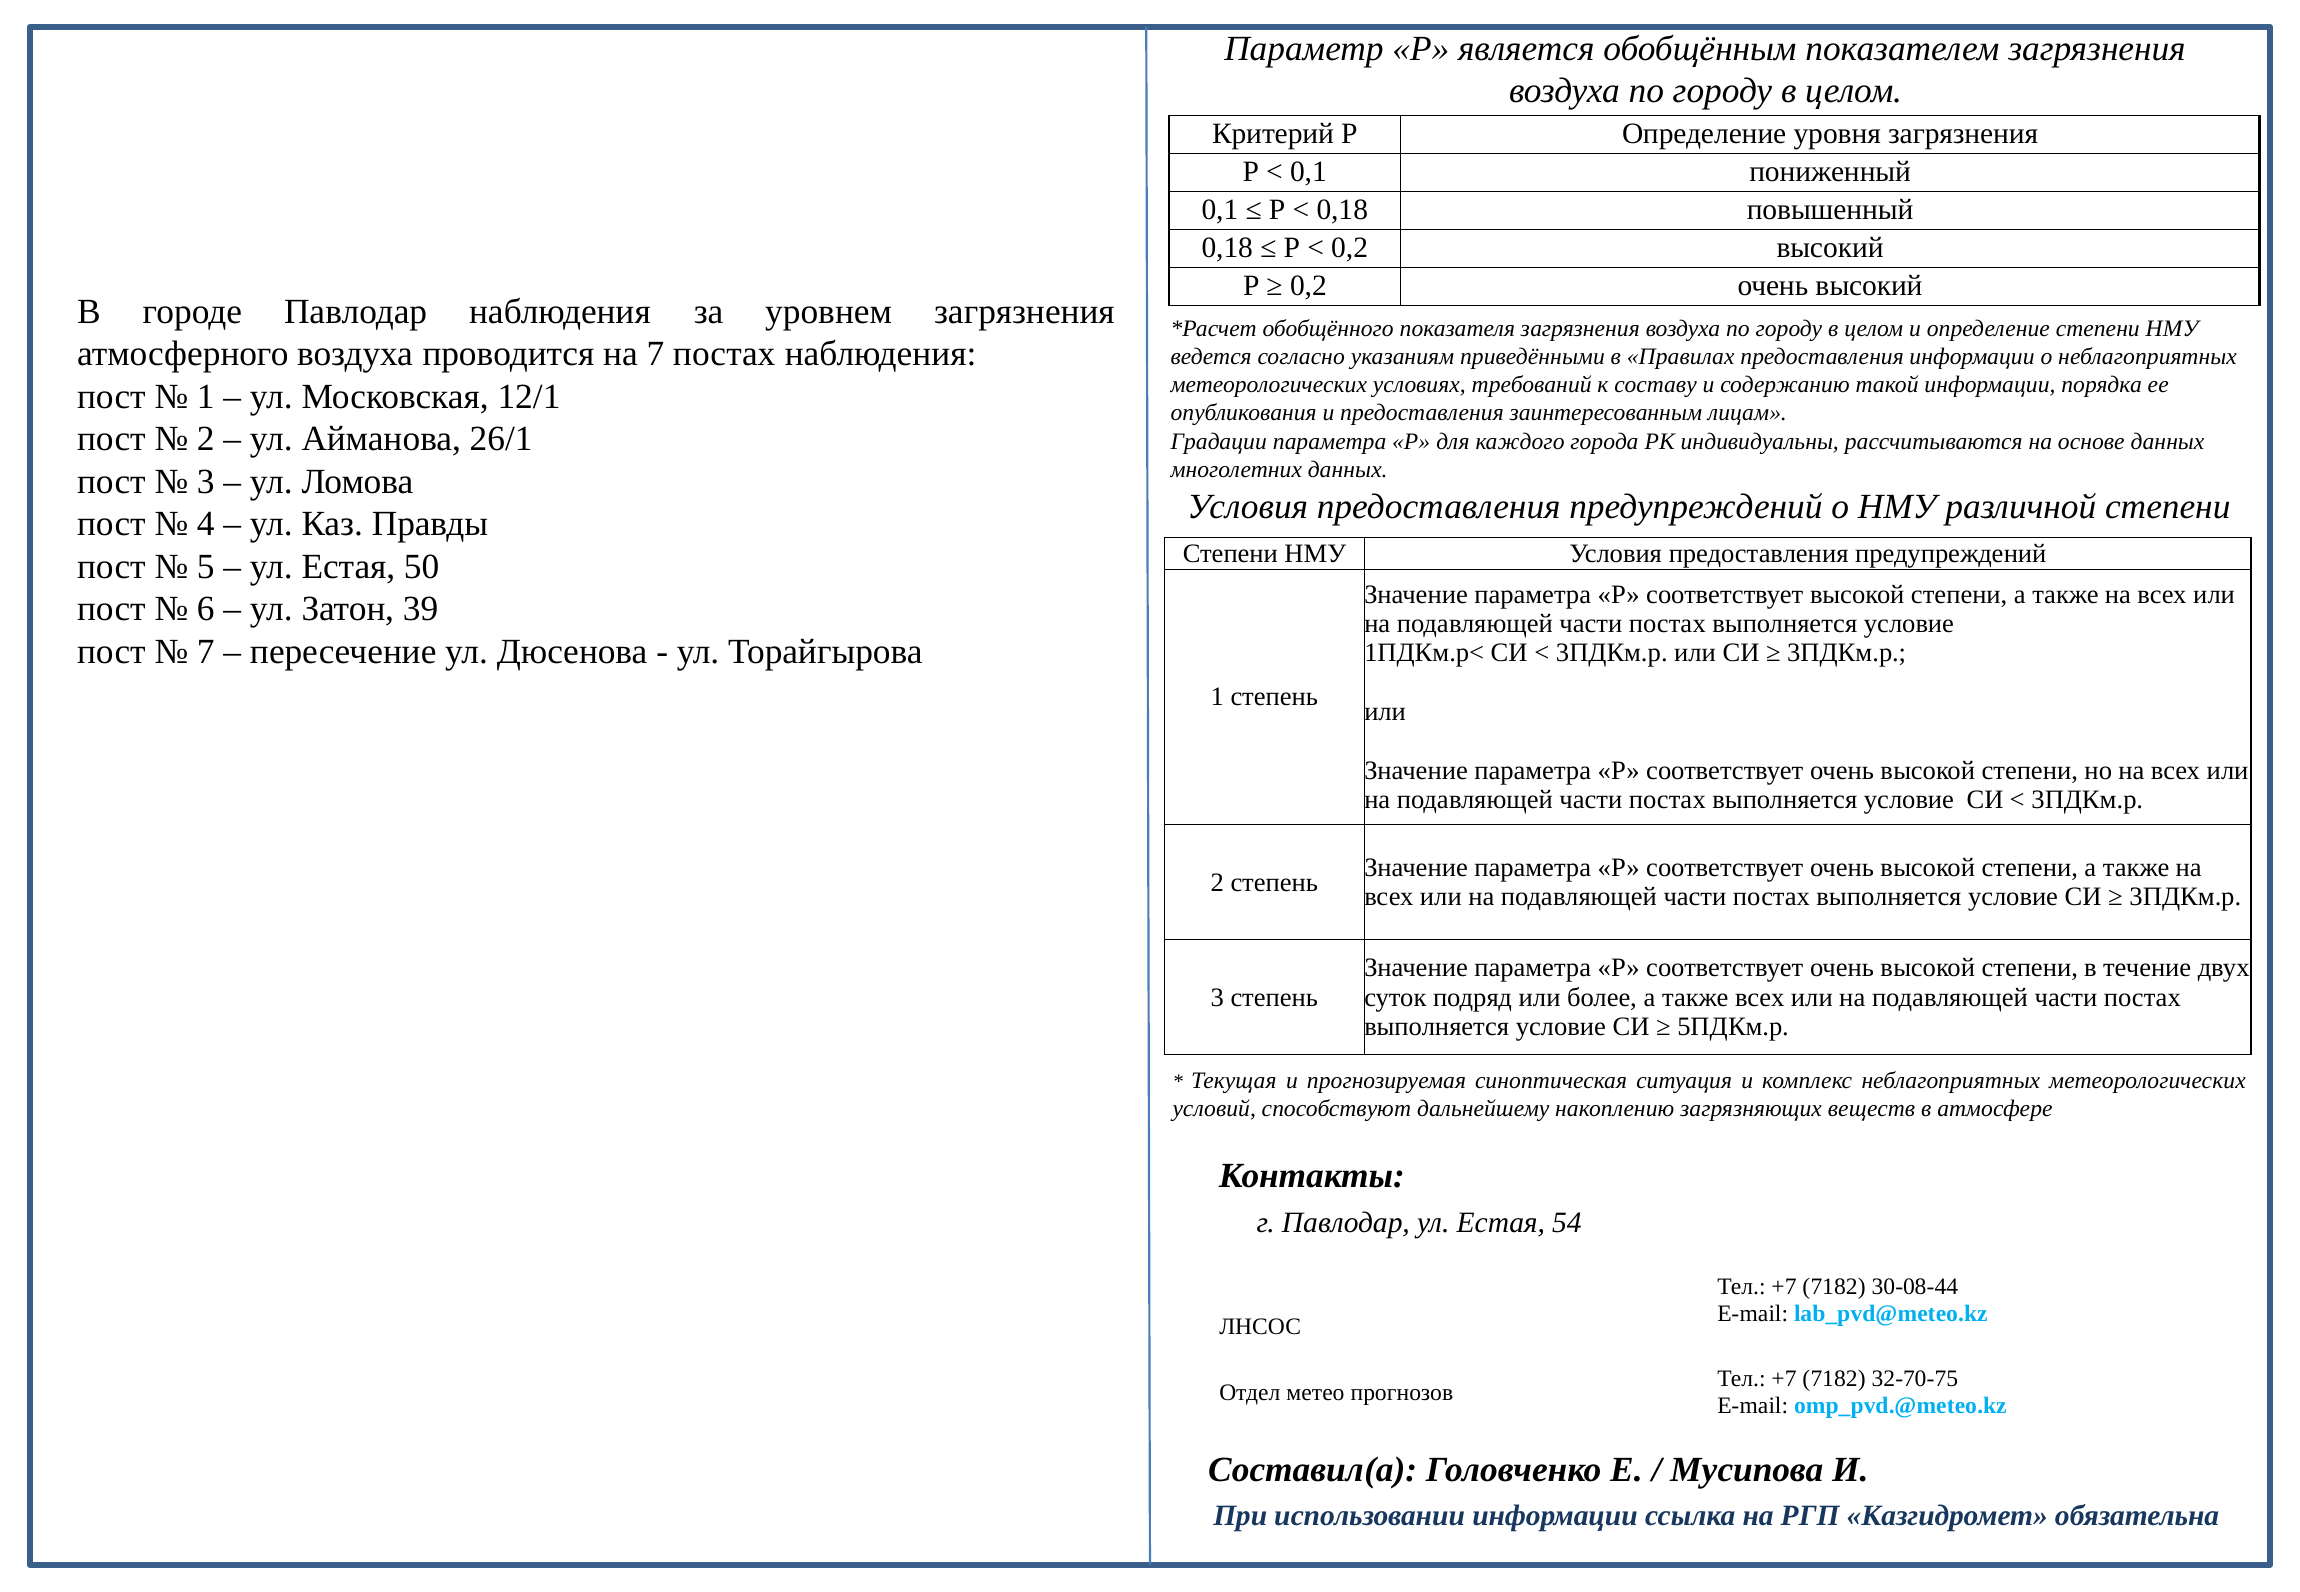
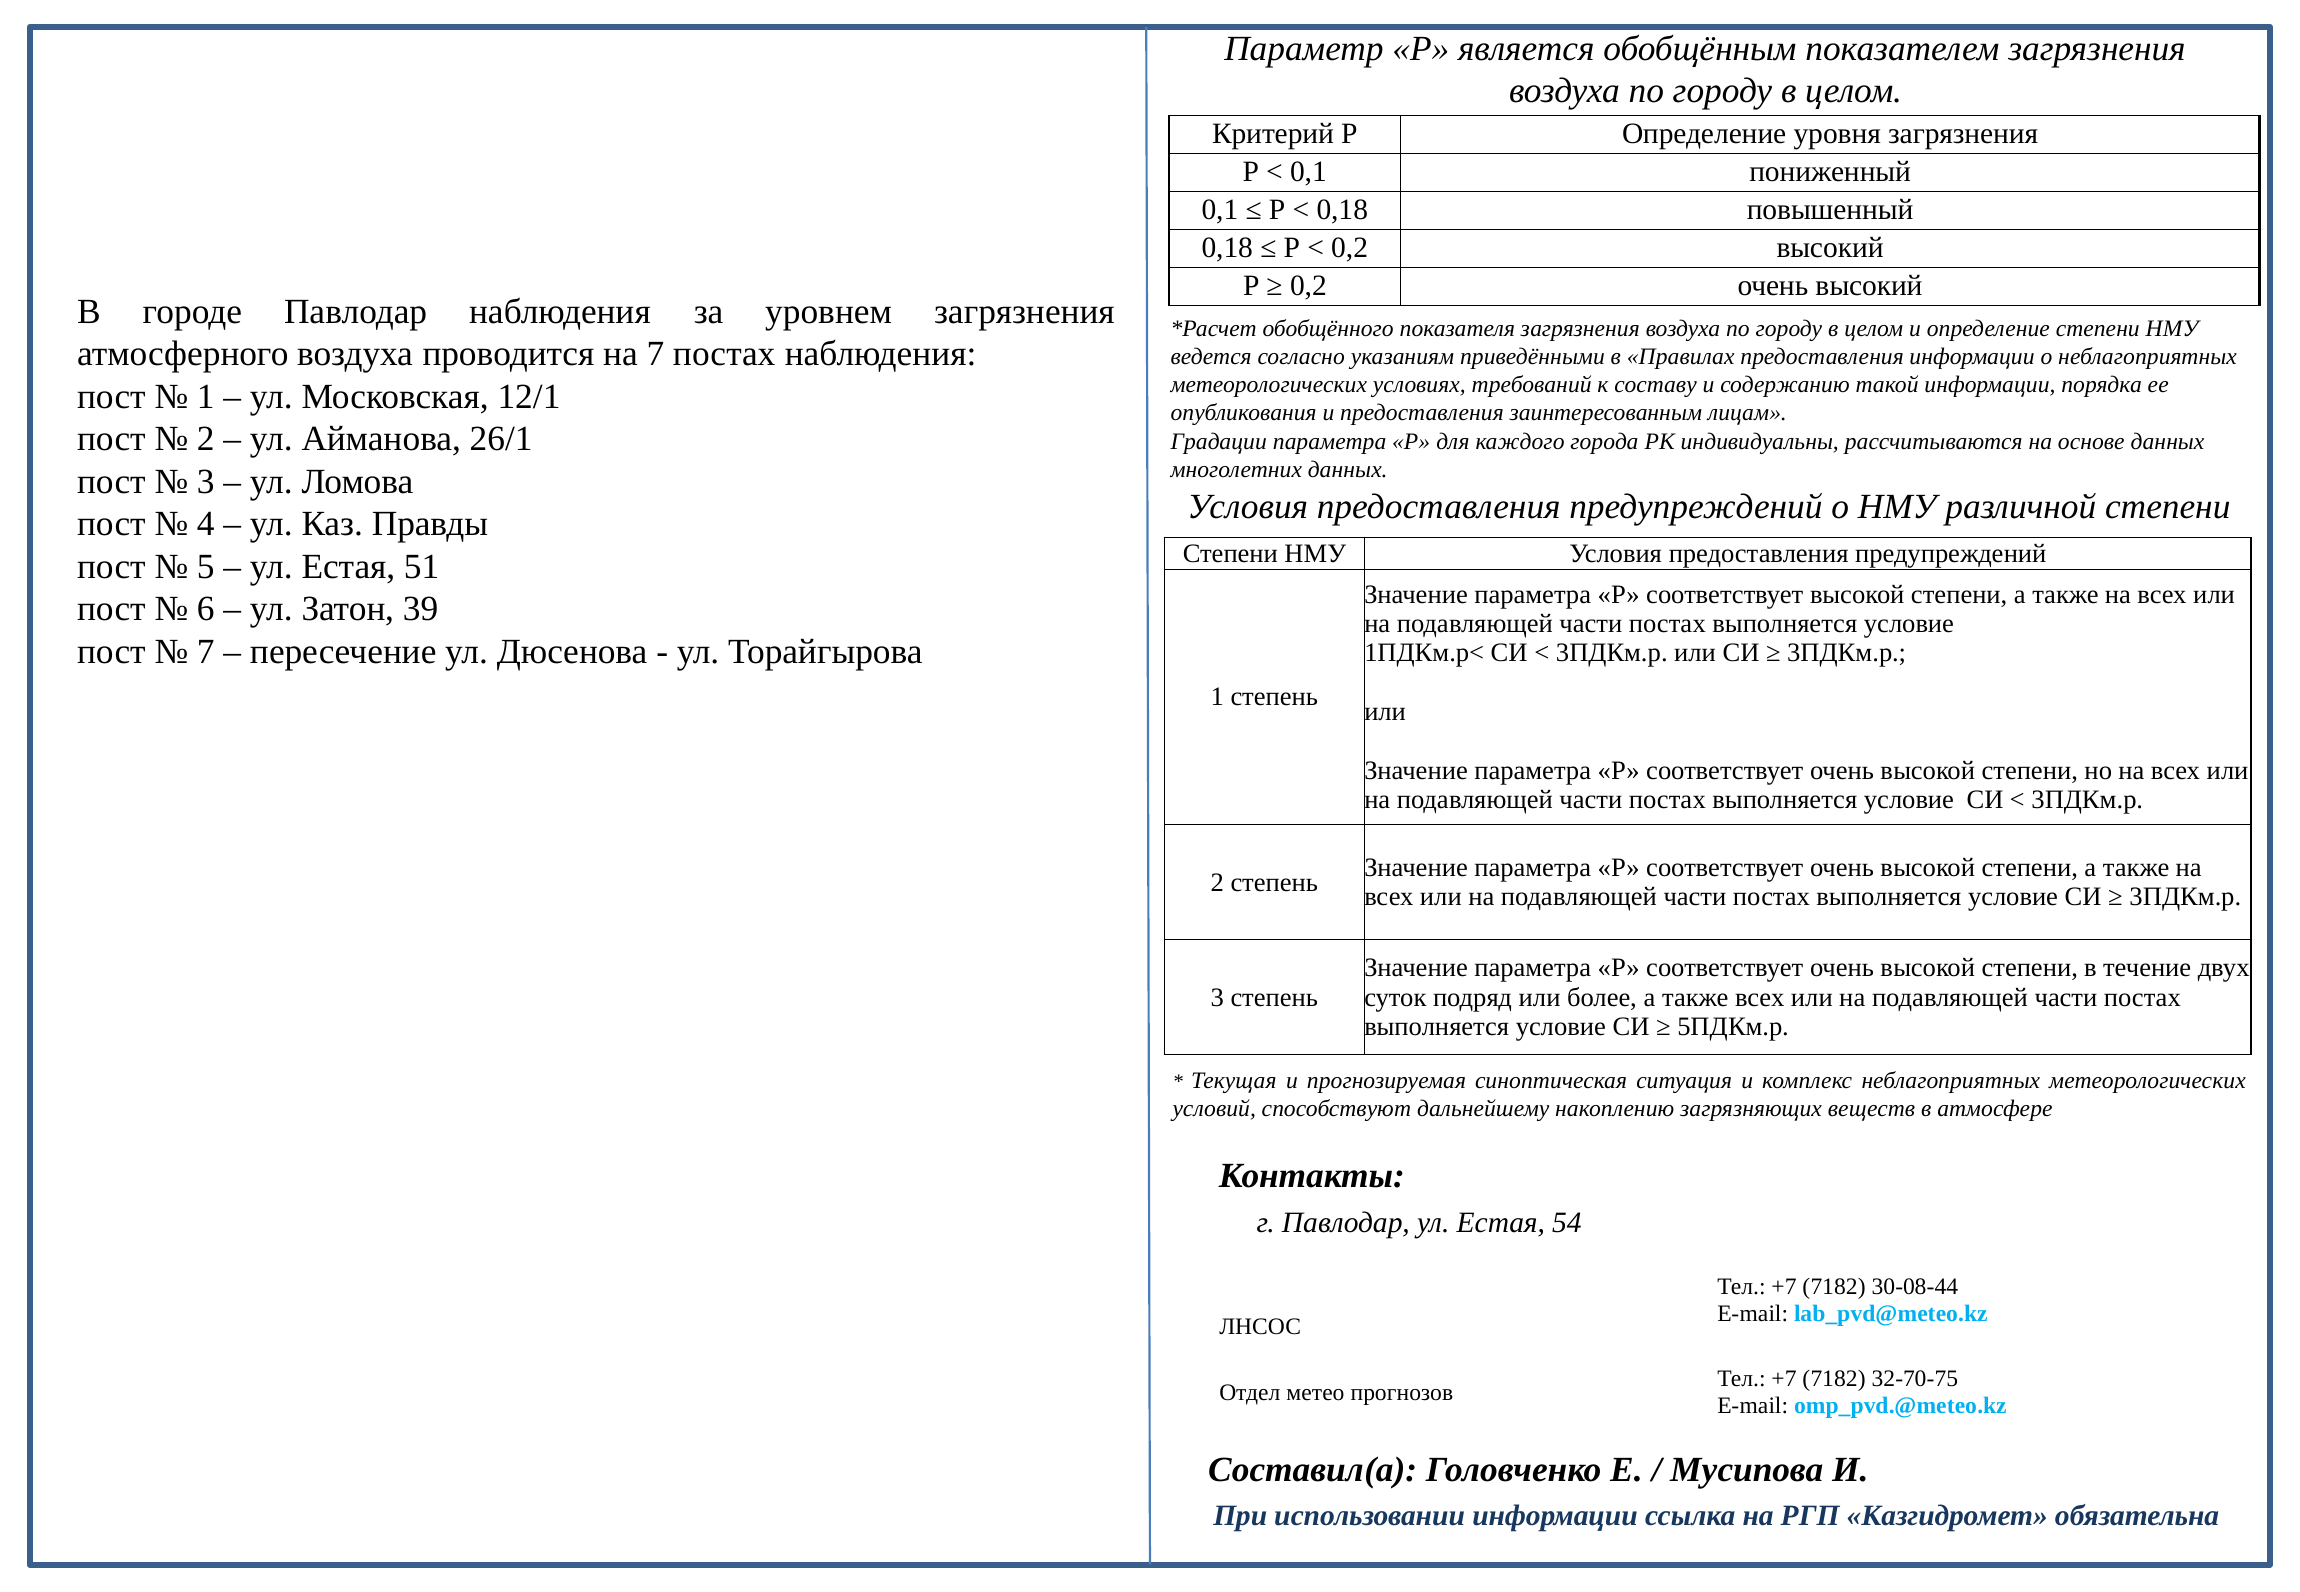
50: 50 -> 51
